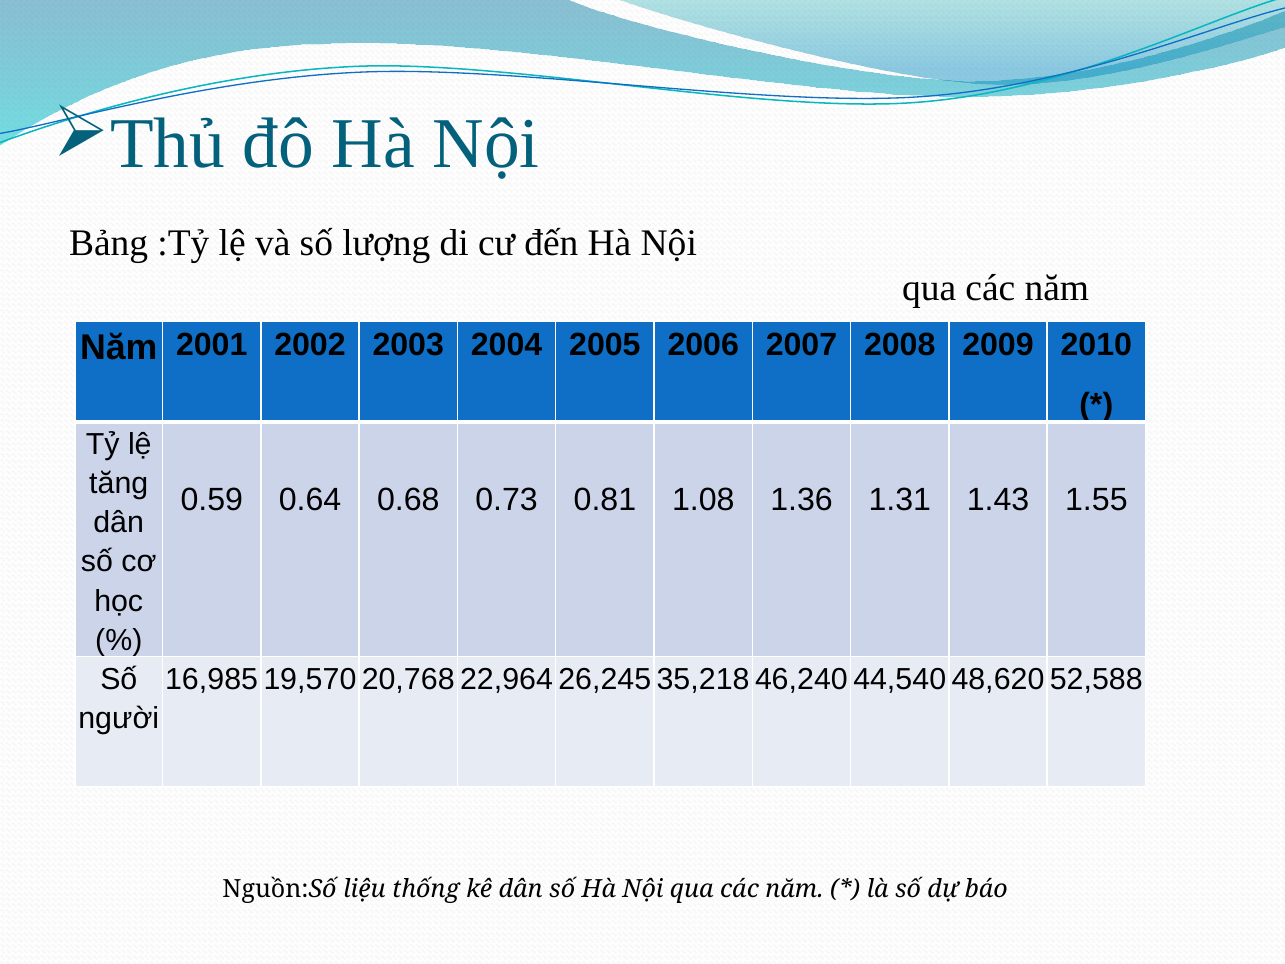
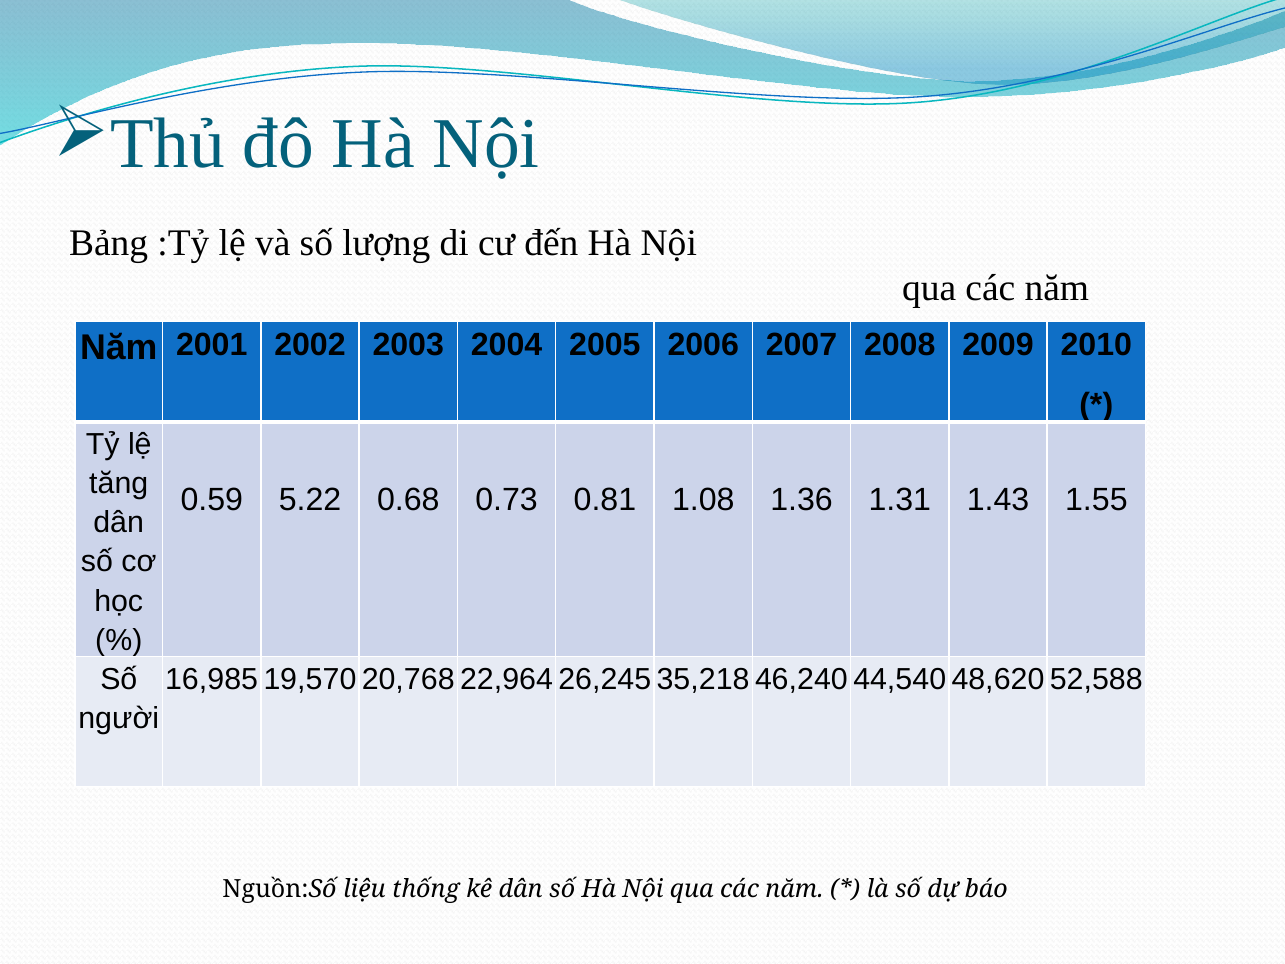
0.64: 0.64 -> 5.22
